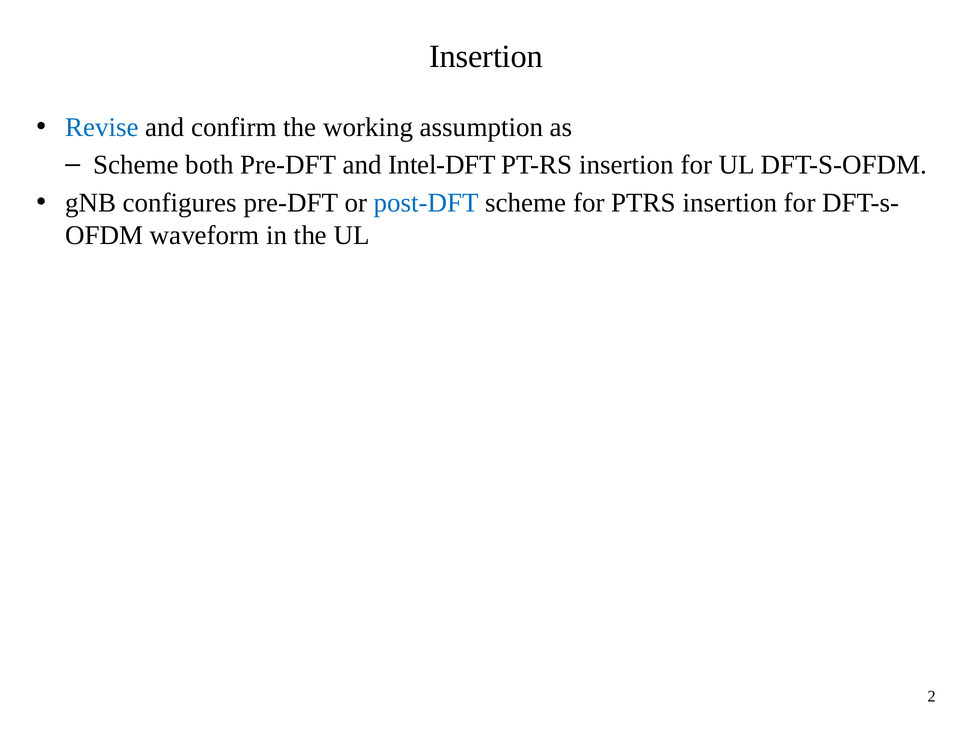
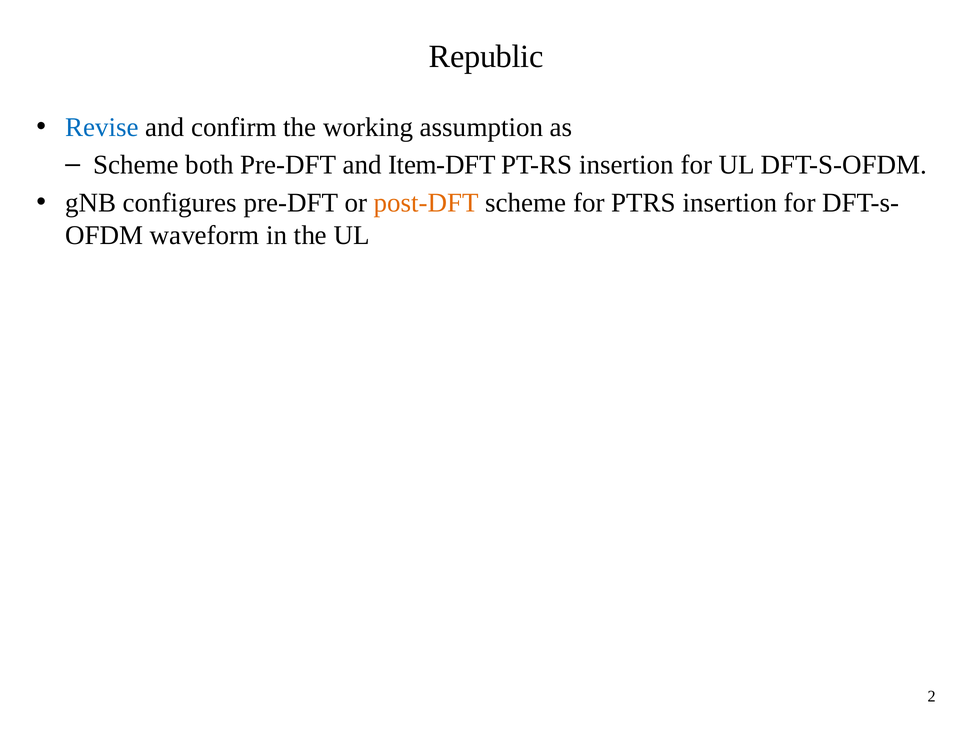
Insertion at (486, 57): Insertion -> Republic
Intel-DFT: Intel-DFT -> Item-DFT
post-DFT colour: blue -> orange
